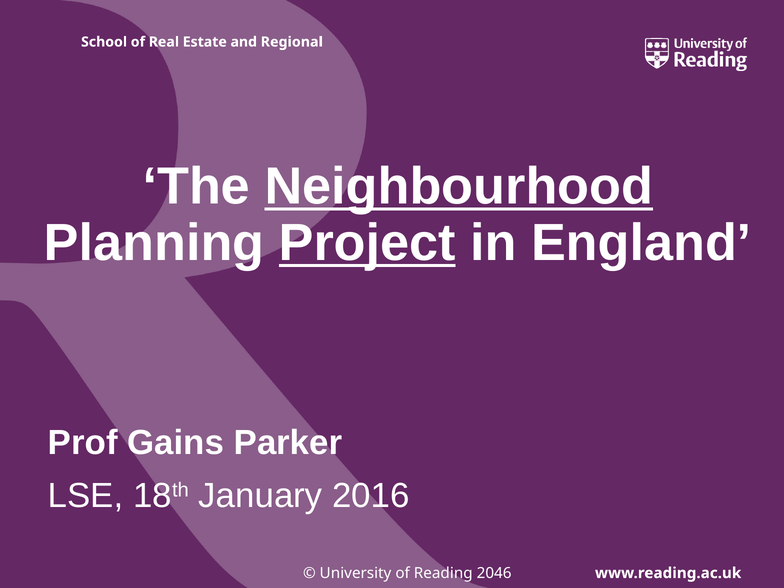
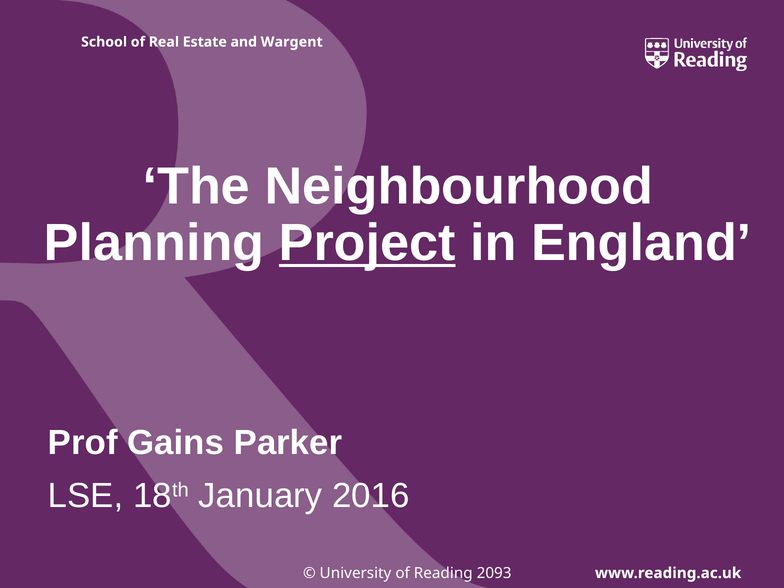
Regional: Regional -> Wargent
Neighbourhood underline: present -> none
2046: 2046 -> 2093
